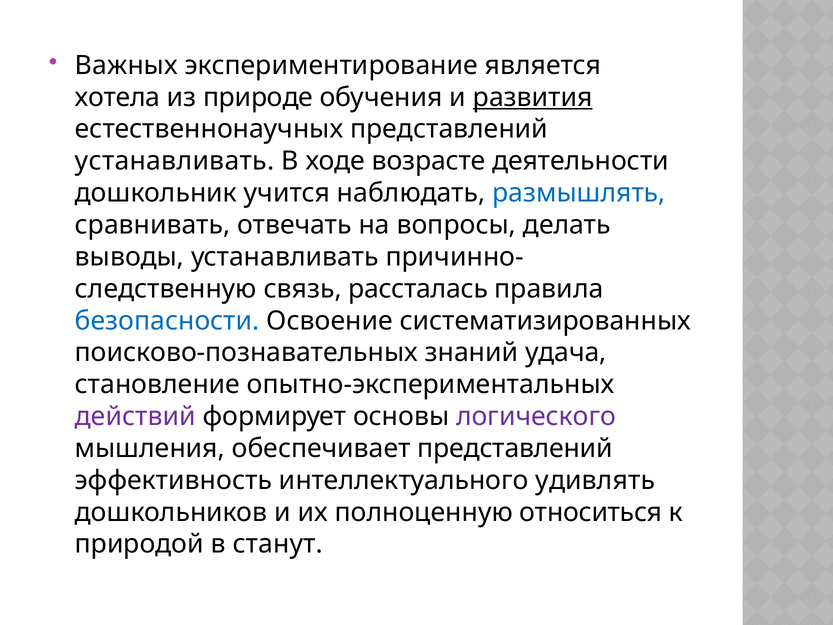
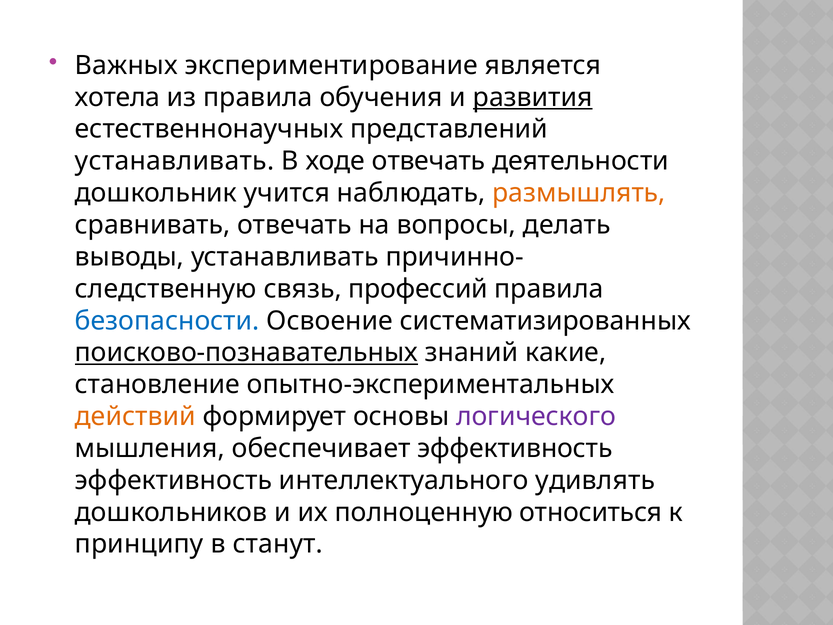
из природе: природе -> правила
ходе возрасте: возрасте -> отвечать
размышлять colour: blue -> orange
рассталась: рассталась -> профессий
поисково-познавательных underline: none -> present
удача: удача -> какие
действий colour: purple -> orange
обеспечивает представлений: представлений -> эффективность
природой: природой -> принципу
